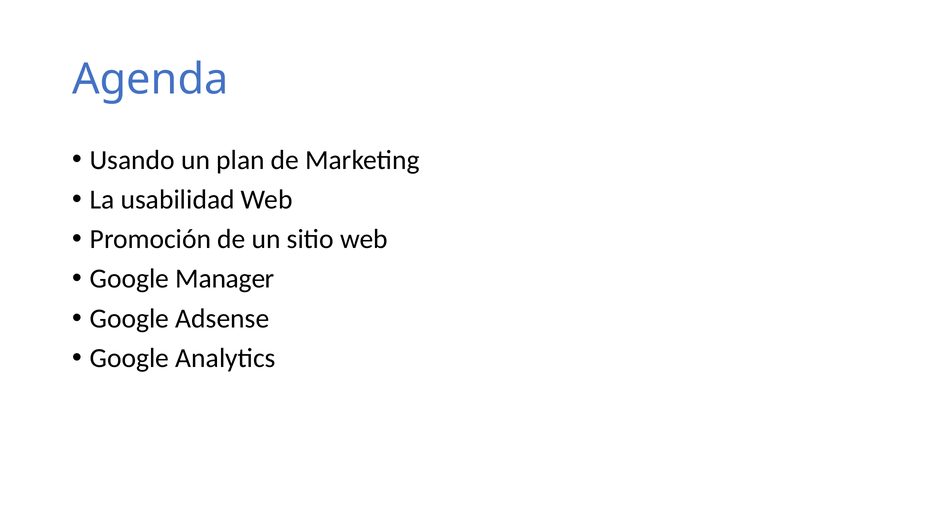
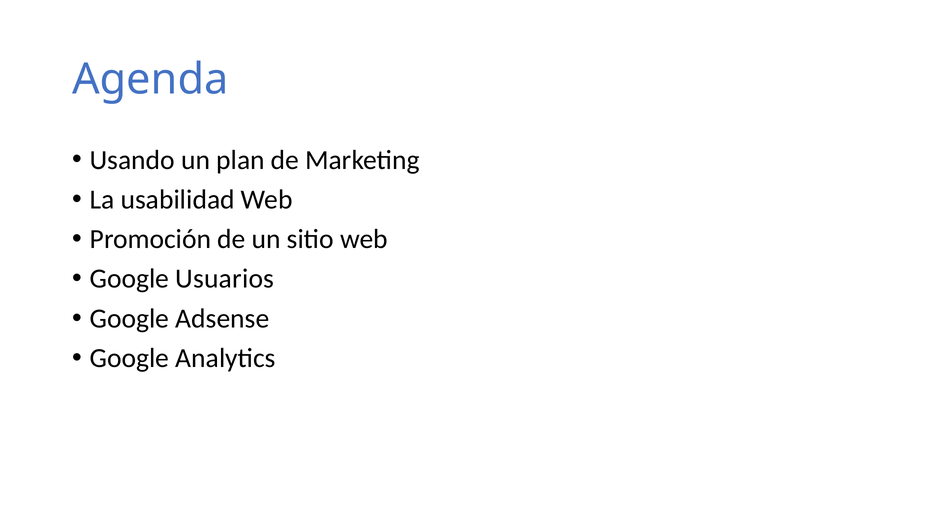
Manager: Manager -> Usuarios
